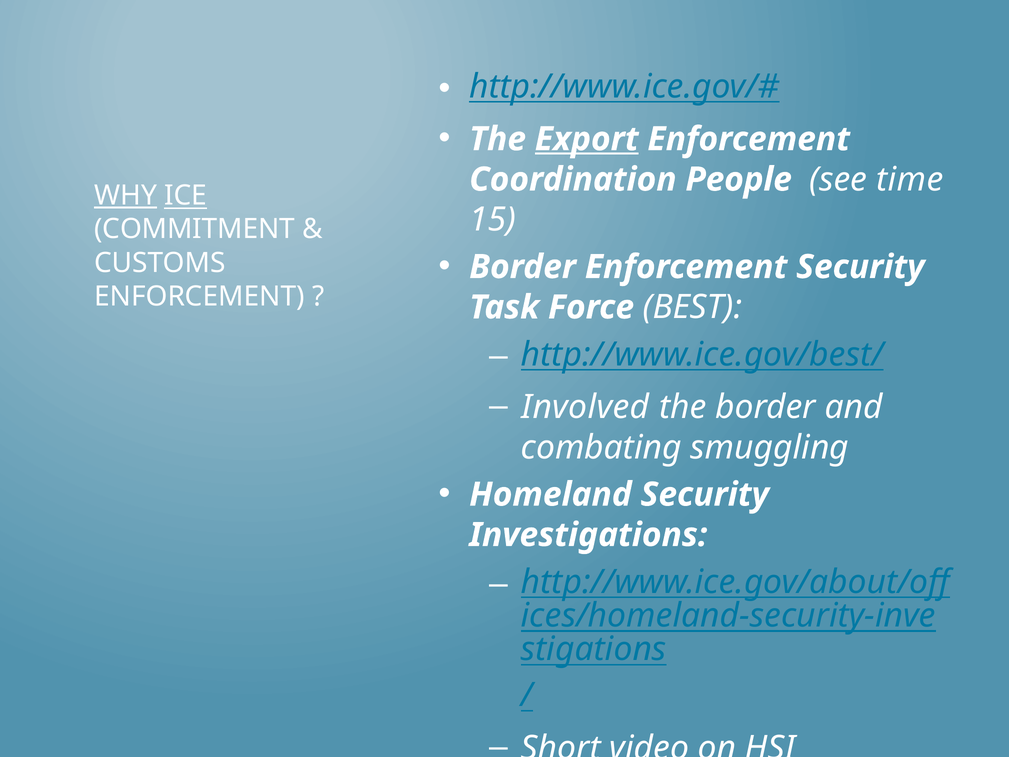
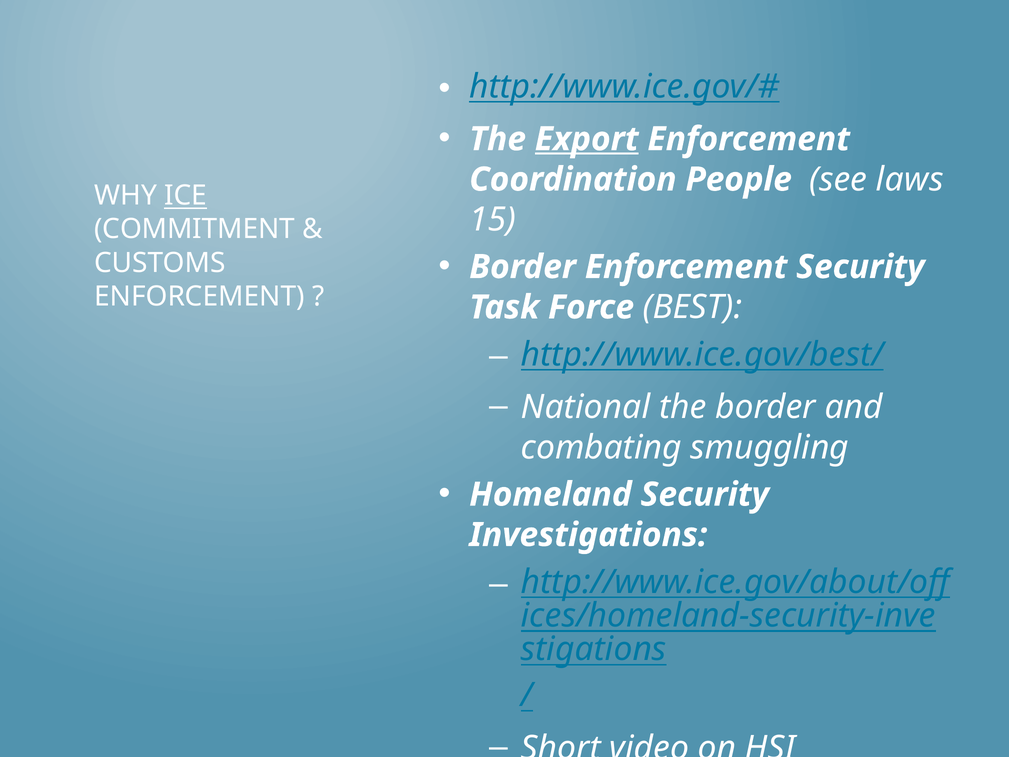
time: time -> laws
WHY underline: present -> none
Involved: Involved -> National
